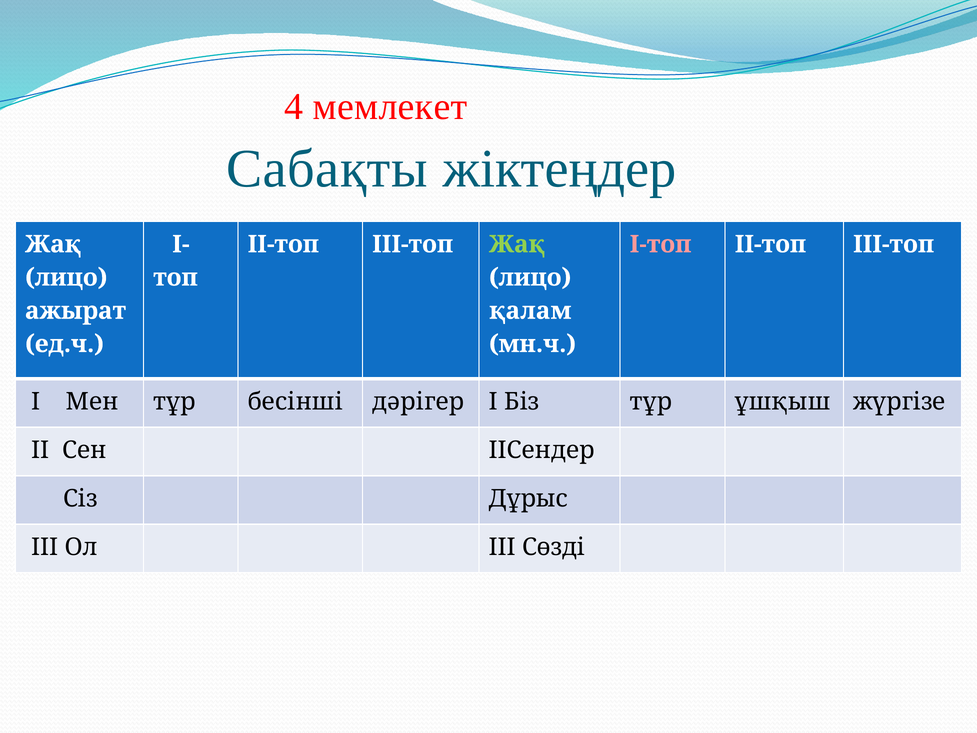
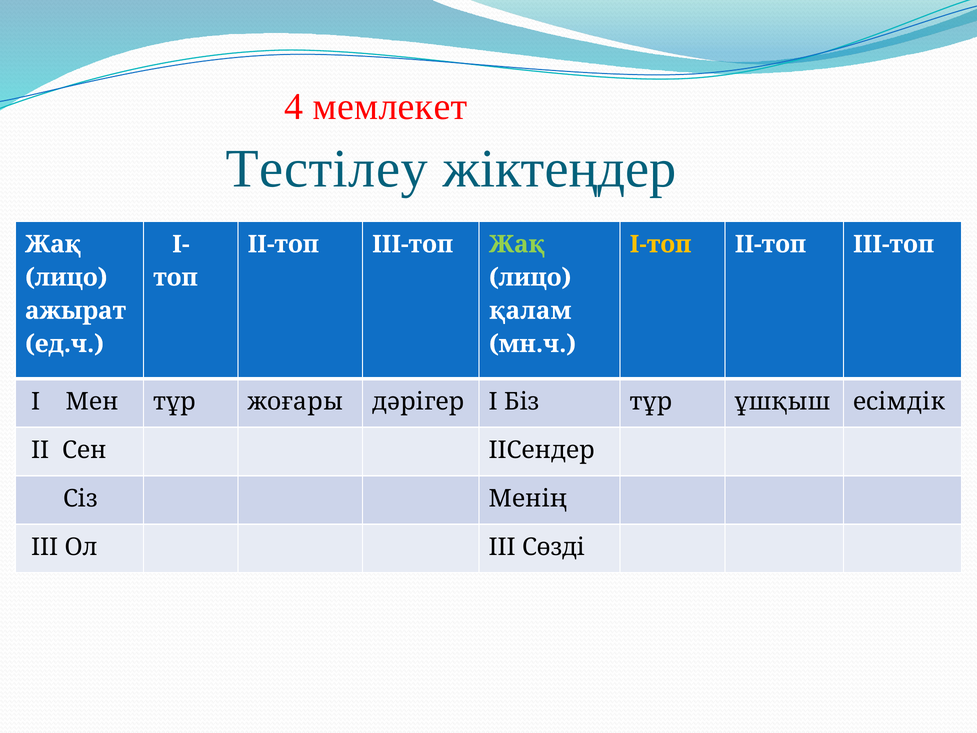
Сабақты: Сабақты -> Тестілеу
І-топ colour: pink -> yellow
бесінші: бесінші -> жоғары
жүргізе: жүргізе -> есімдік
Дұрыс: Дұрыс -> Менің
